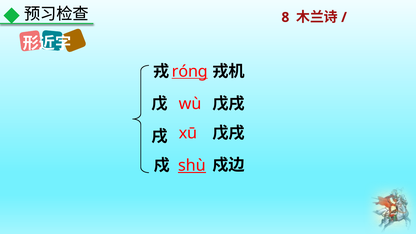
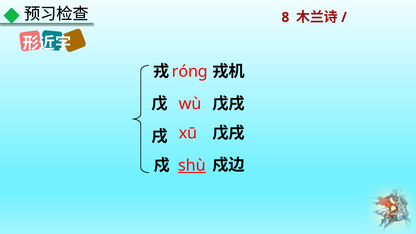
róng underline: present -> none
